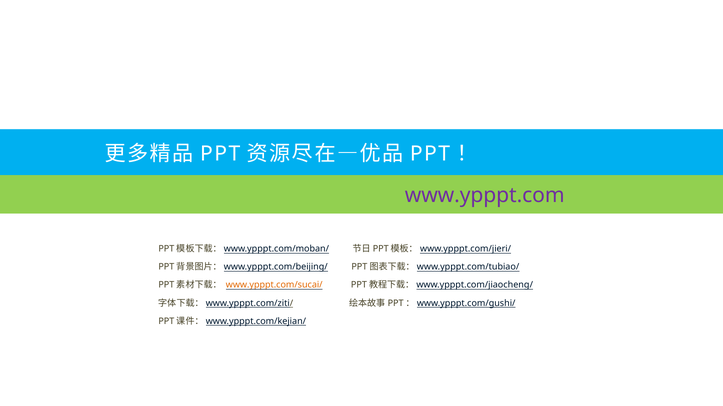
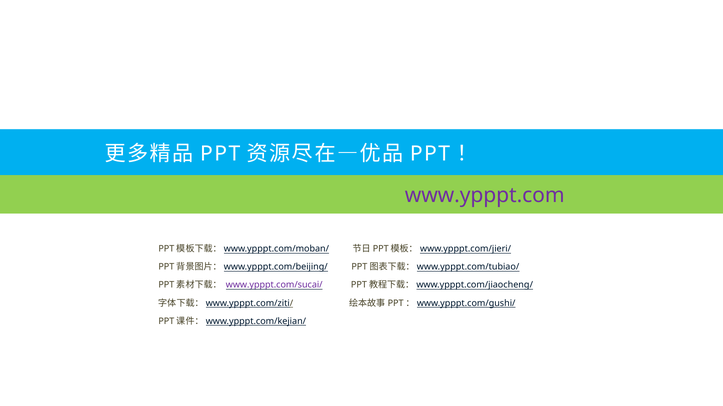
www.ypppt.com/sucai/ colour: orange -> purple
